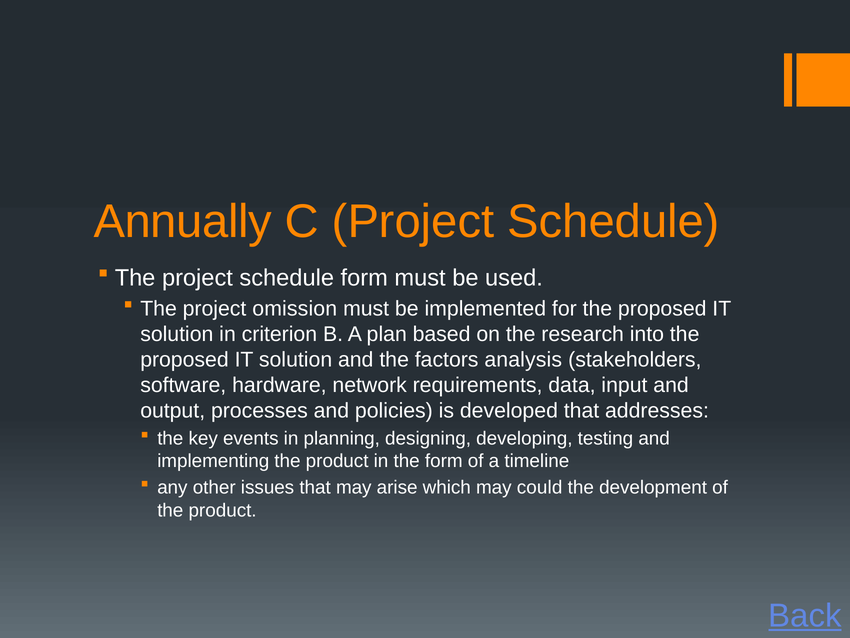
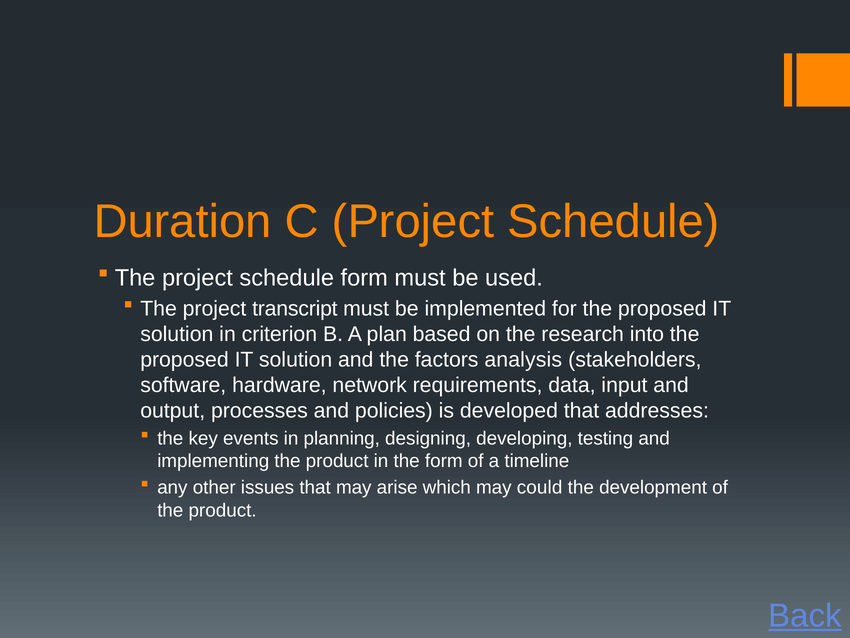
Annually: Annually -> Duration
omission: omission -> transcript
